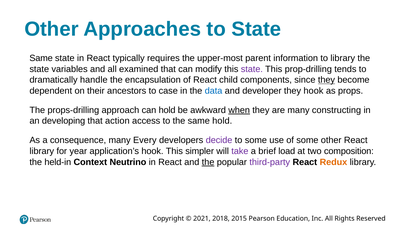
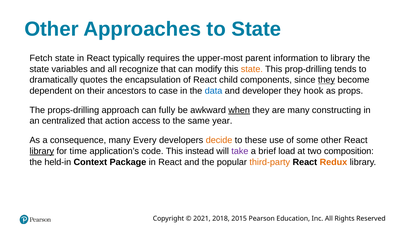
Same at (41, 58): Same -> Fetch
examined: examined -> recognize
state at (252, 69) colour: purple -> orange
handle: handle -> quotes
can hold: hold -> fully
developing: developing -> centralized
same hold: hold -> year
decide colour: purple -> orange
to some: some -> these
library at (42, 151) underline: none -> present
year: year -> time
application’s hook: hook -> code
simpler: simpler -> instead
Neutrino: Neutrino -> Package
the at (208, 162) underline: present -> none
third-party colour: purple -> orange
